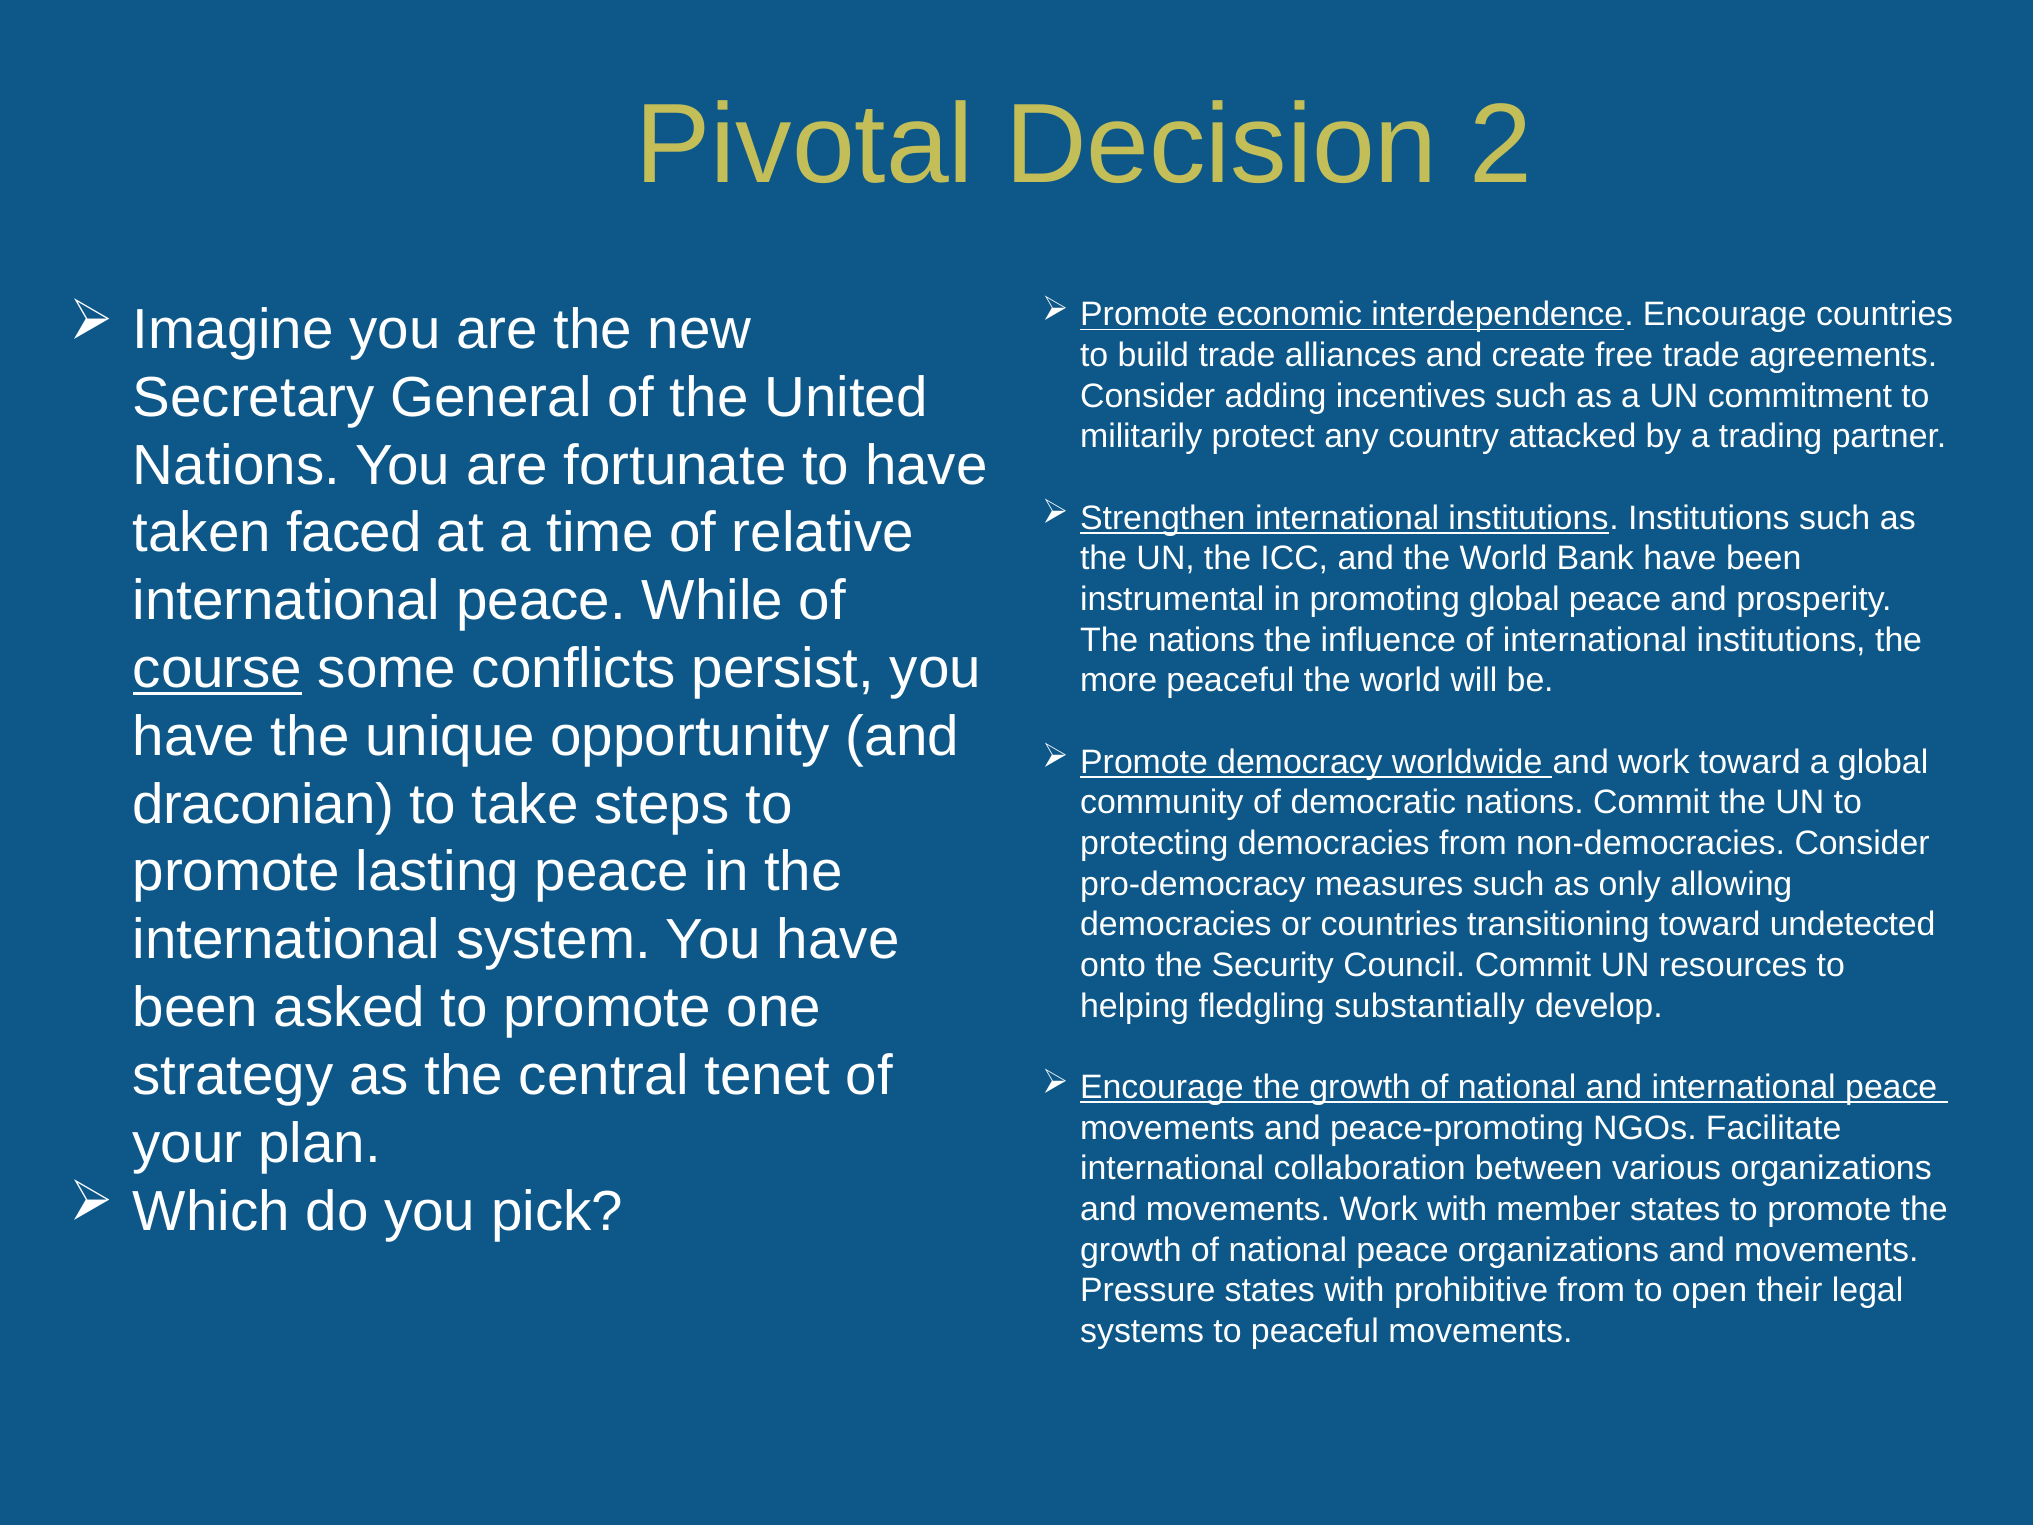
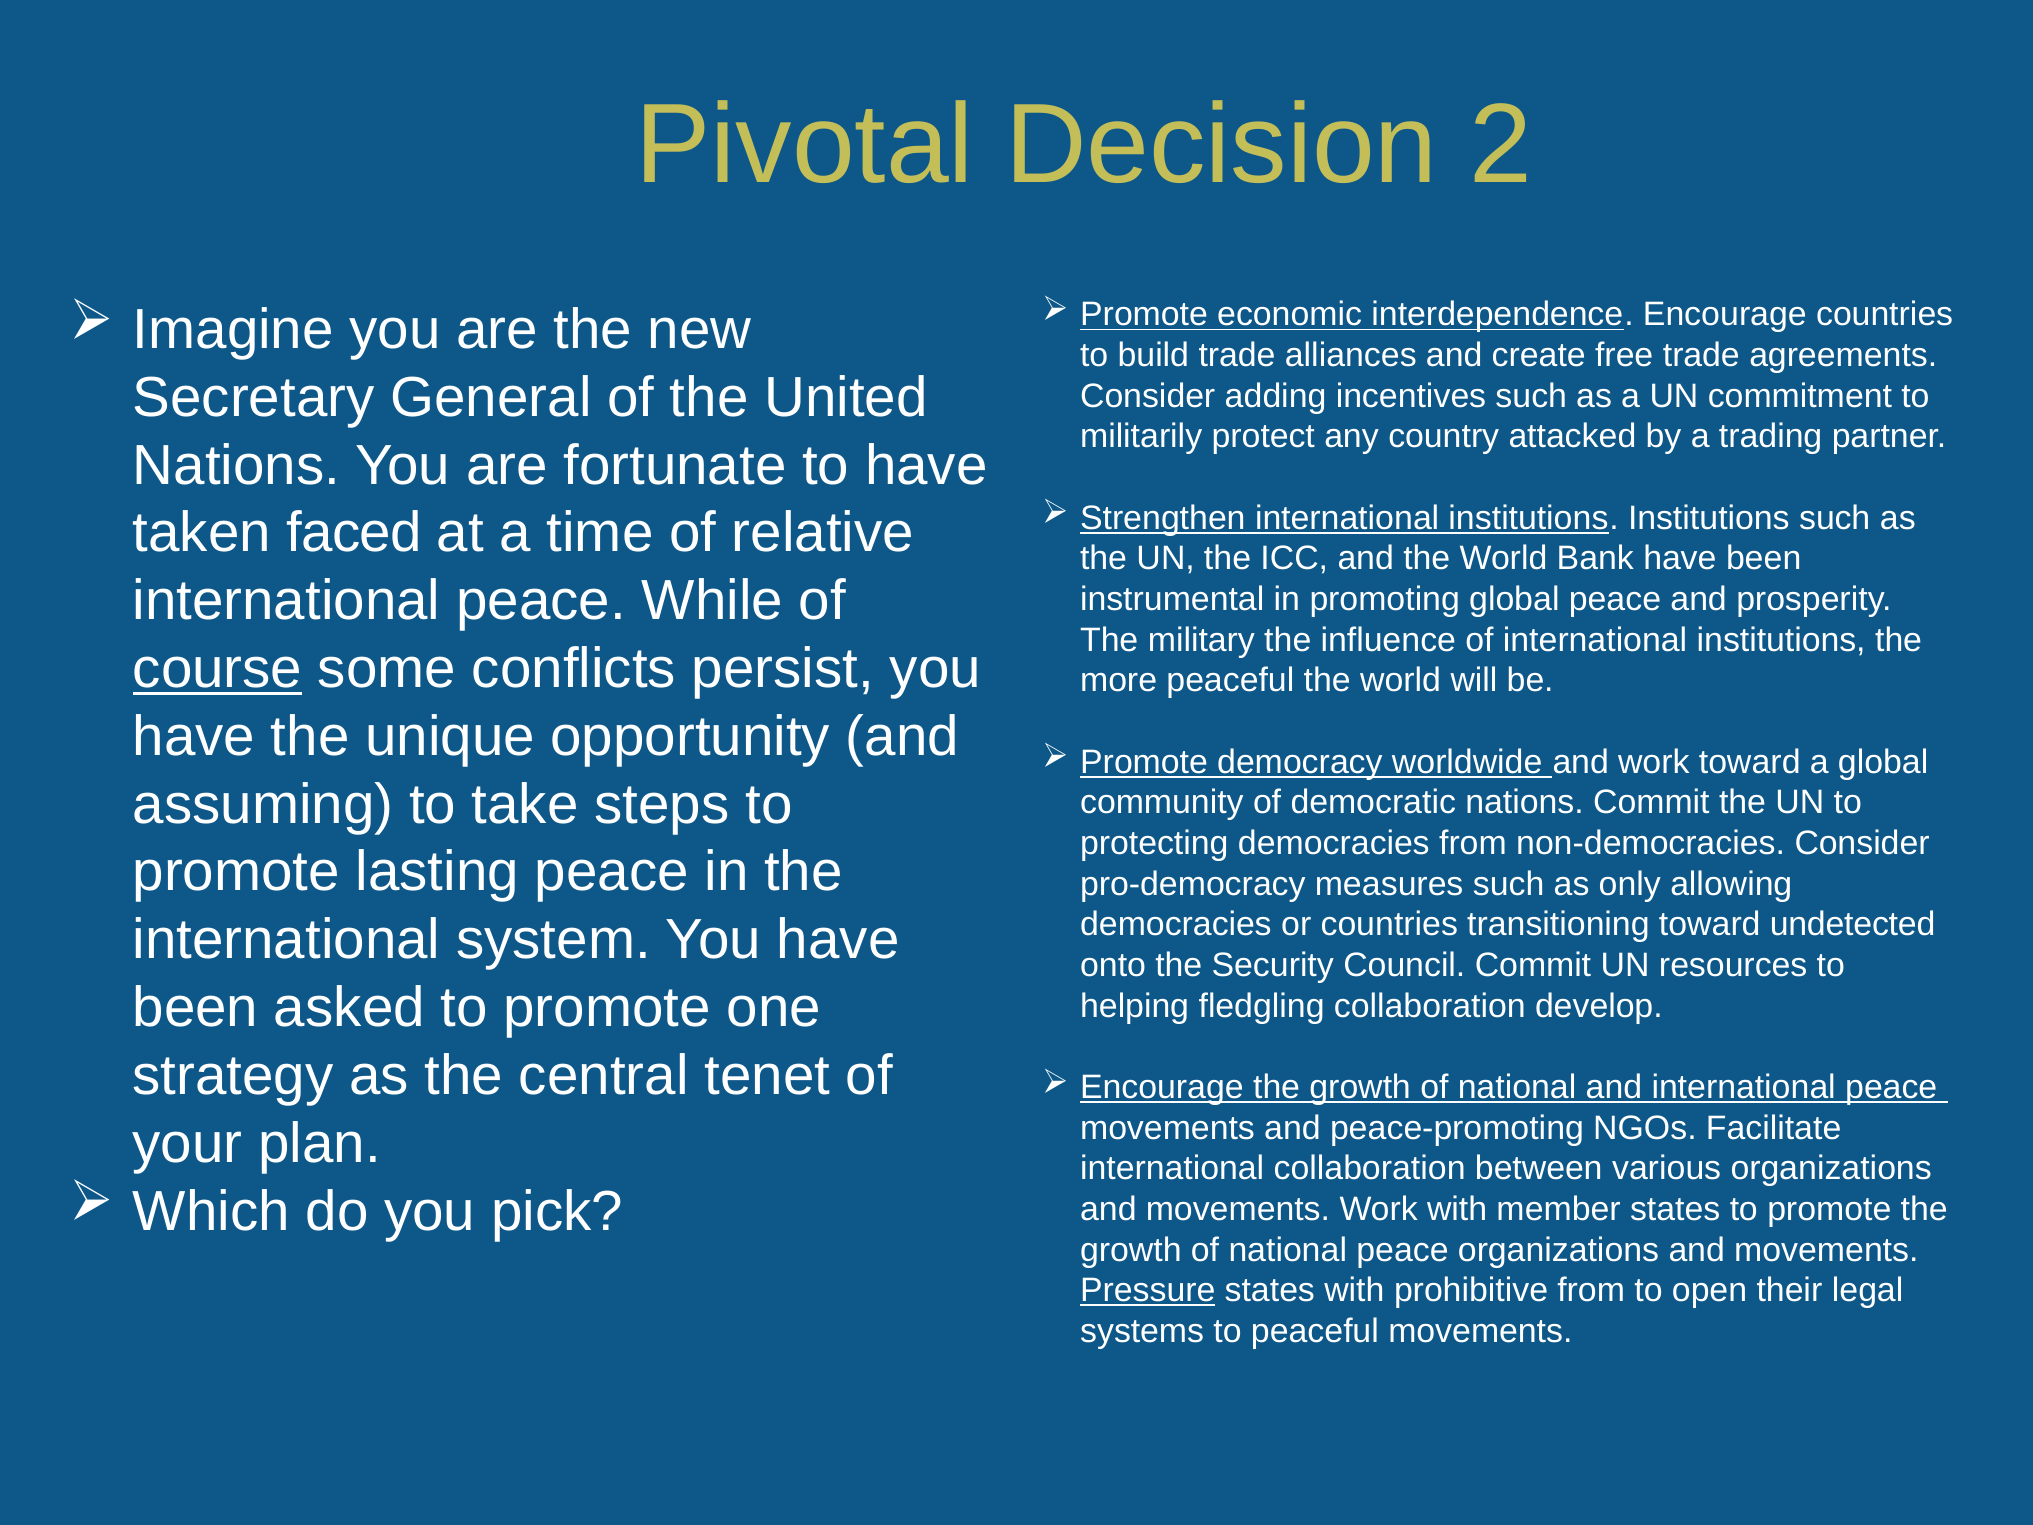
The nations: nations -> military
draconian: draconian -> assuming
fledgling substantially: substantially -> collaboration
Pressure underline: none -> present
